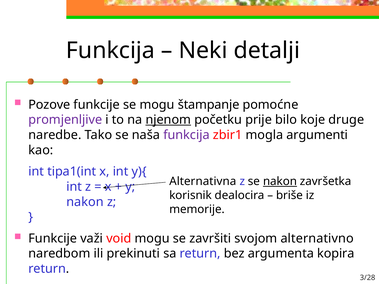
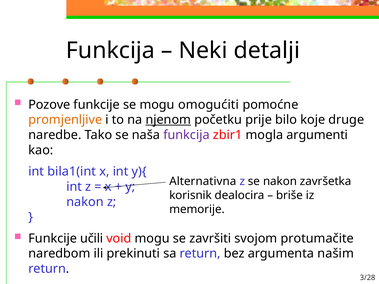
štampanje: štampanje -> omogućiti
promjenljive colour: purple -> orange
tipa1(int: tipa1(int -> bila1(int
nakon at (280, 182) underline: present -> none
važi: važi -> učili
alternativno: alternativno -> protumačite
kopira: kopira -> našim
